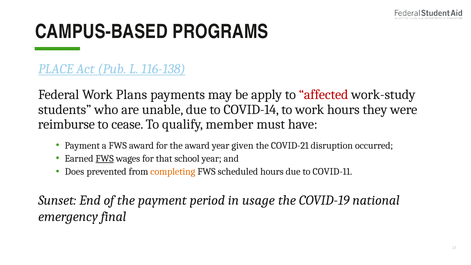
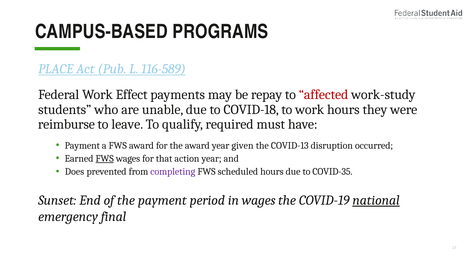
116-138: 116-138 -> 116-589
Plans: Plans -> Effect
apply: apply -> repay
COVID-14: COVID-14 -> COVID-18
cease: cease -> leave
member: member -> required
COVID-21: COVID-21 -> COVID-13
school: school -> action
completing colour: orange -> purple
COVID-11: COVID-11 -> COVID-35
in usage: usage -> wages
national underline: none -> present
